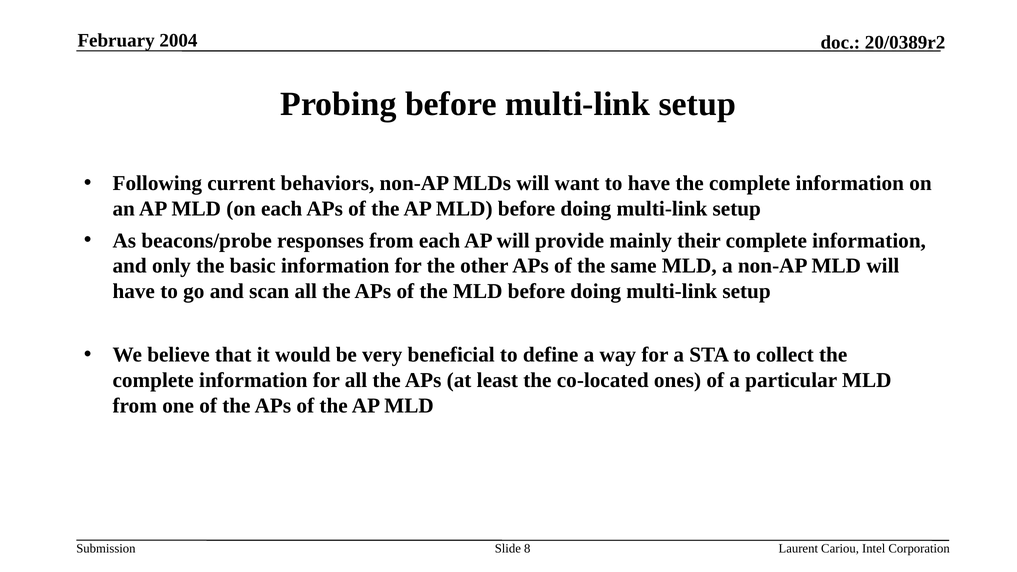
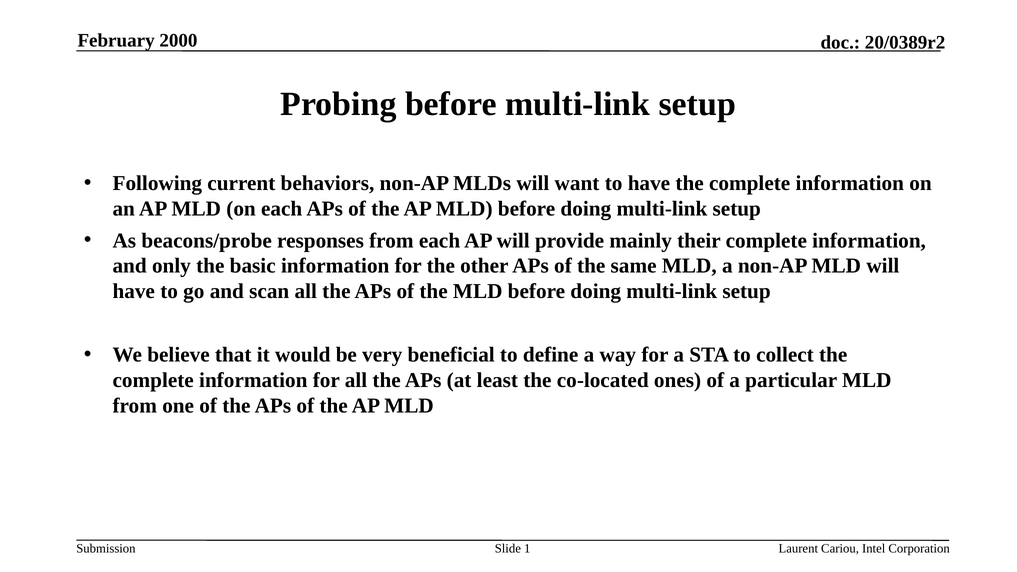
2004: 2004 -> 2000
8: 8 -> 1
